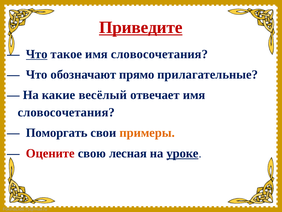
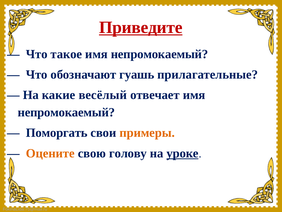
Что at (37, 54) underline: present -> none
такое имя словосочетания: словосочетания -> непромокаемый
прямо: прямо -> гуашь
словосочетания at (66, 112): словосочетания -> непромокаемый
Оцените colour: red -> orange
лесная: лесная -> голову
